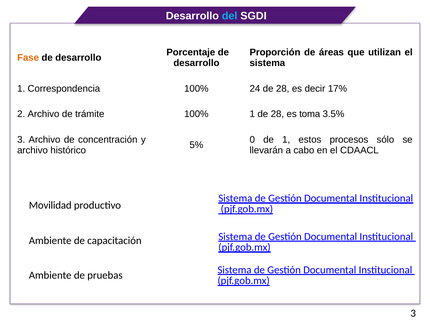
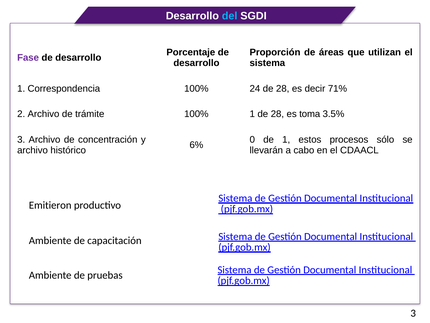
Fase colour: orange -> purple
17%: 17% -> 71%
5%: 5% -> 6%
Movilidad: Movilidad -> Emitieron
